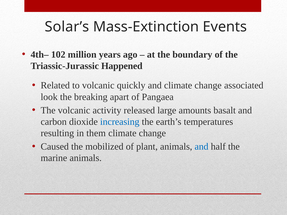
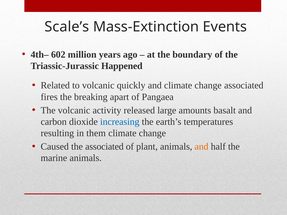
Solar’s: Solar’s -> Scale’s
102: 102 -> 602
look: look -> fires
the mobilized: mobilized -> associated
and at (202, 147) colour: blue -> orange
